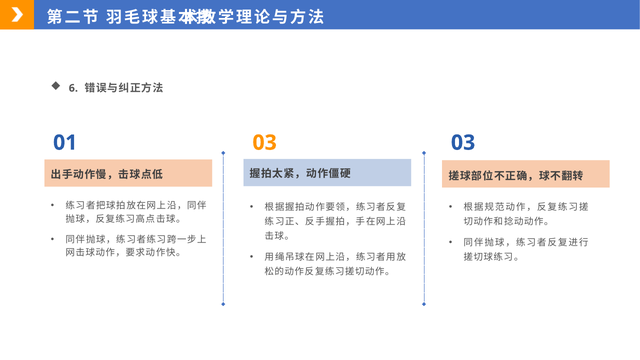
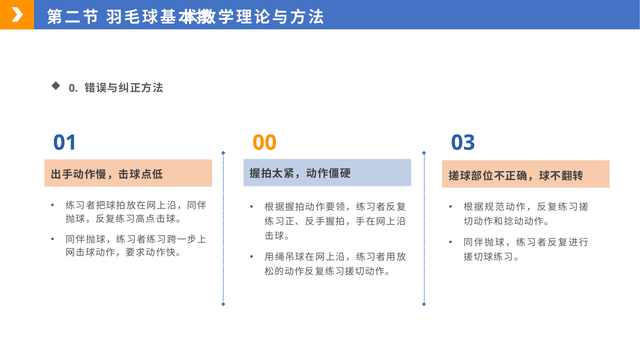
6: 6 -> 0
01 03: 03 -> 00
